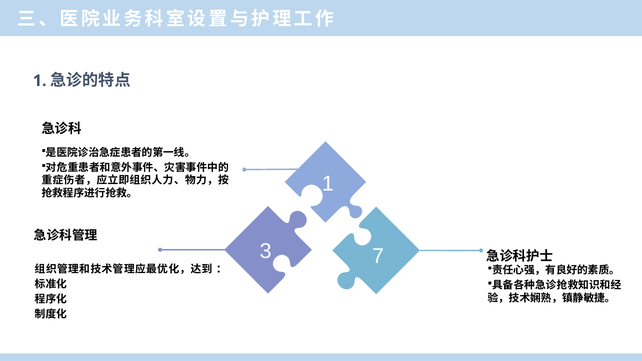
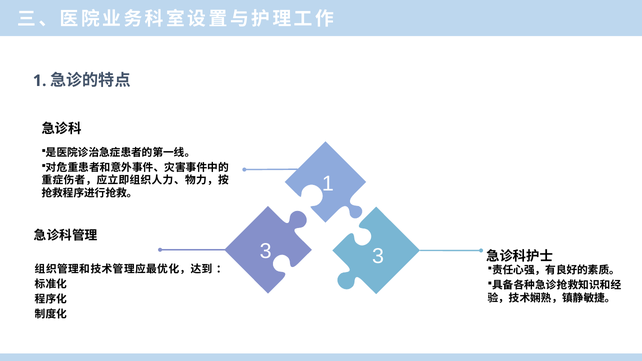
3 7: 7 -> 3
